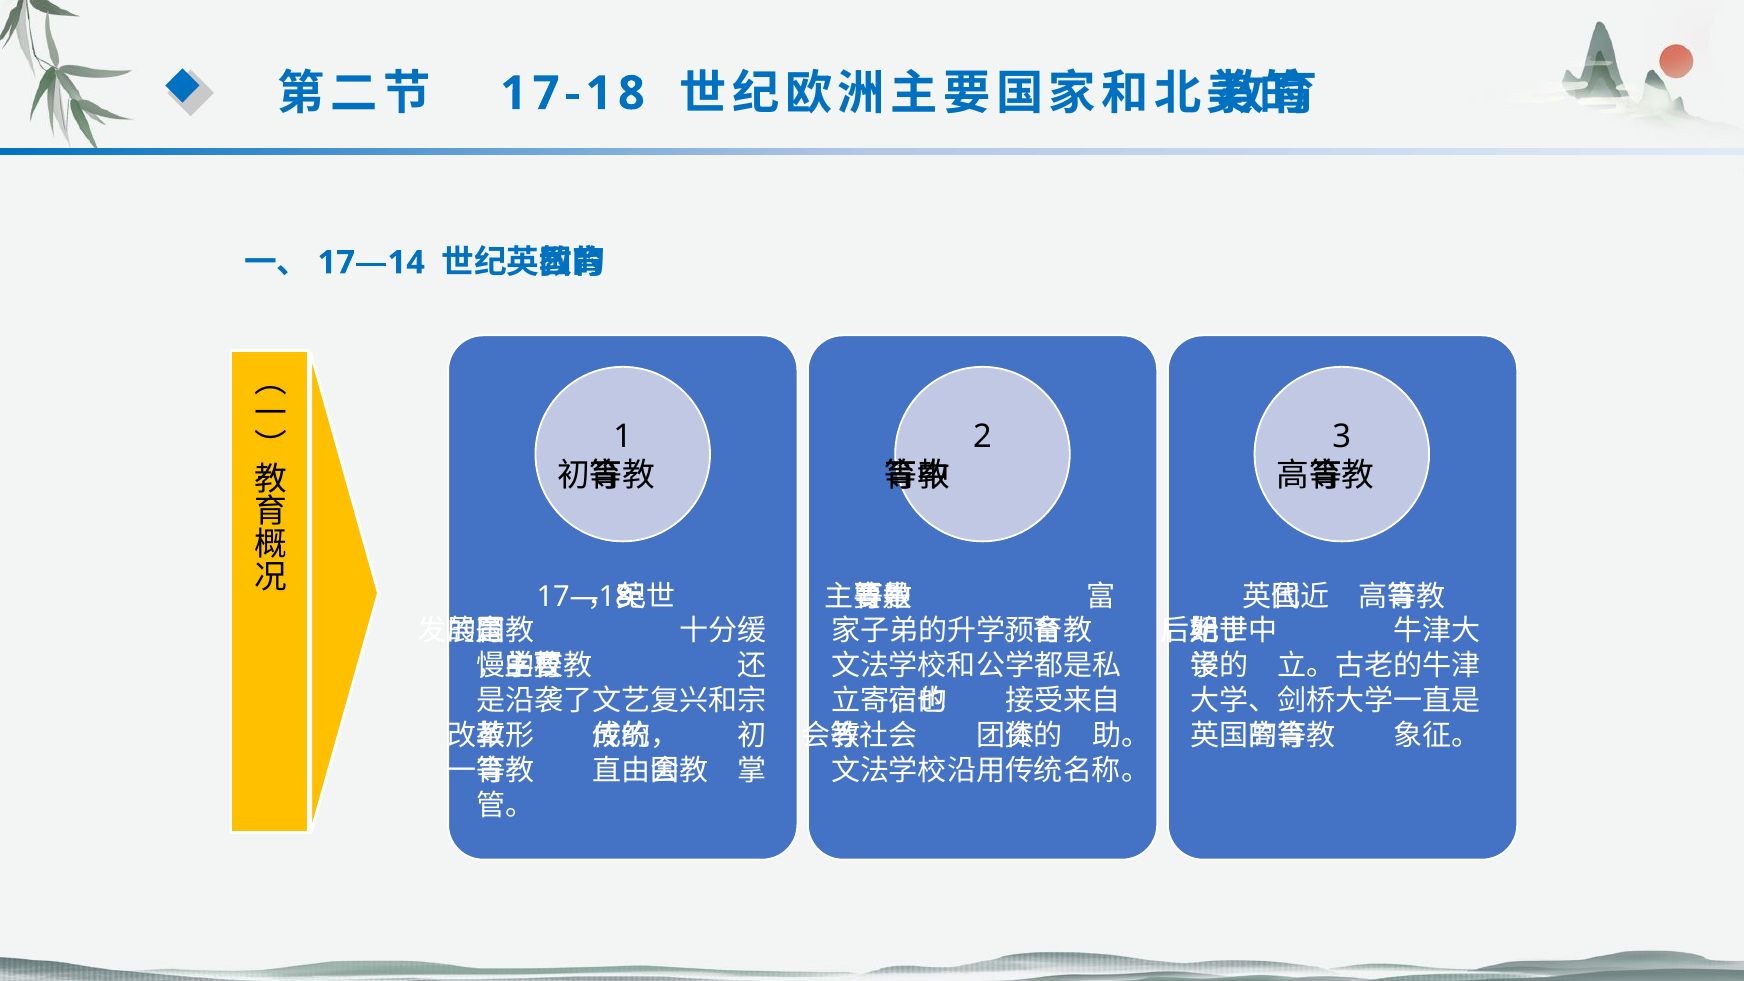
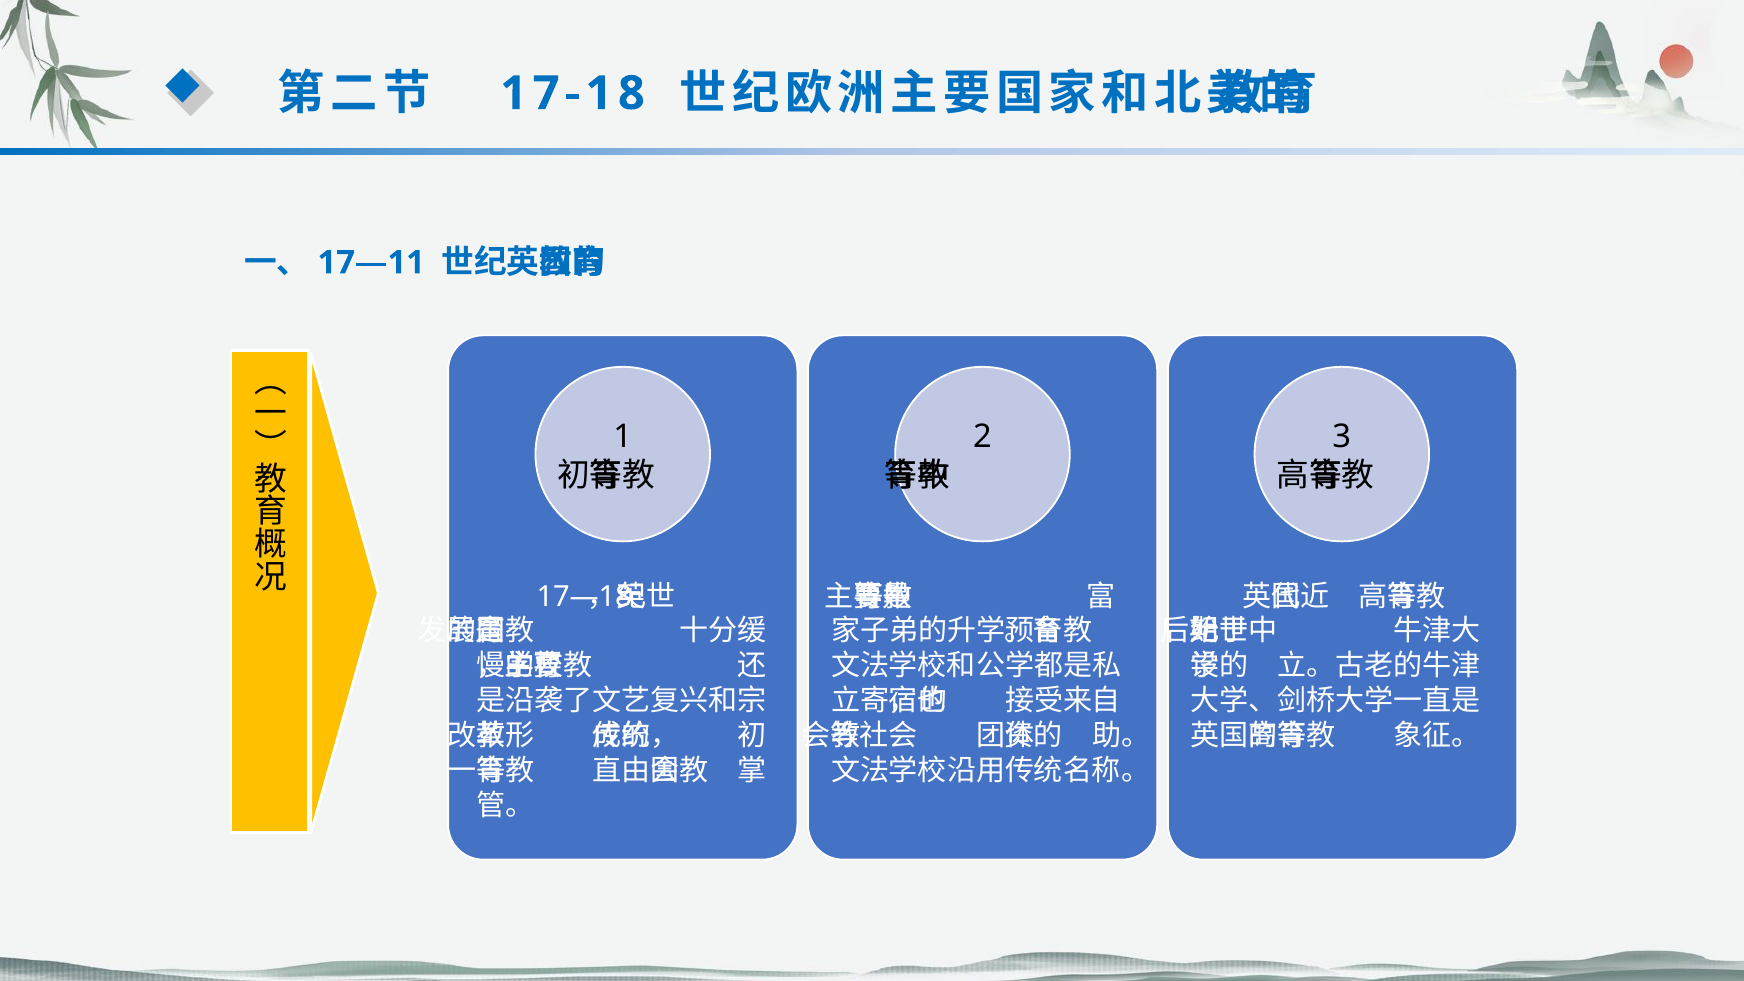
17—14: 17—14 -> 17—11
